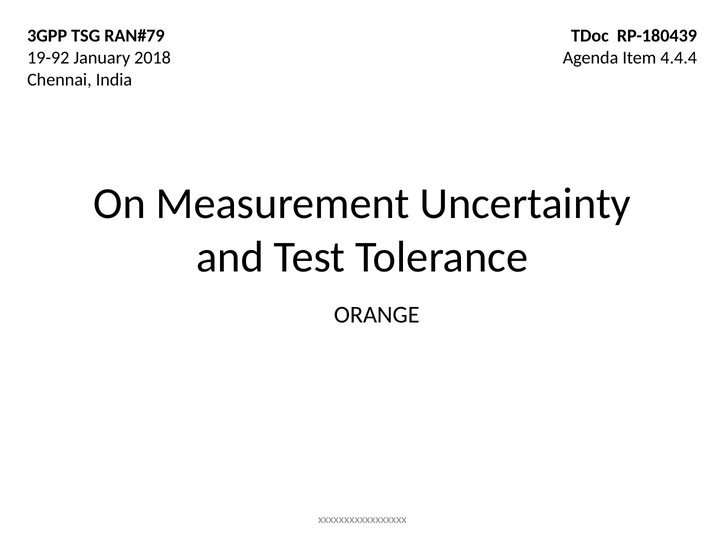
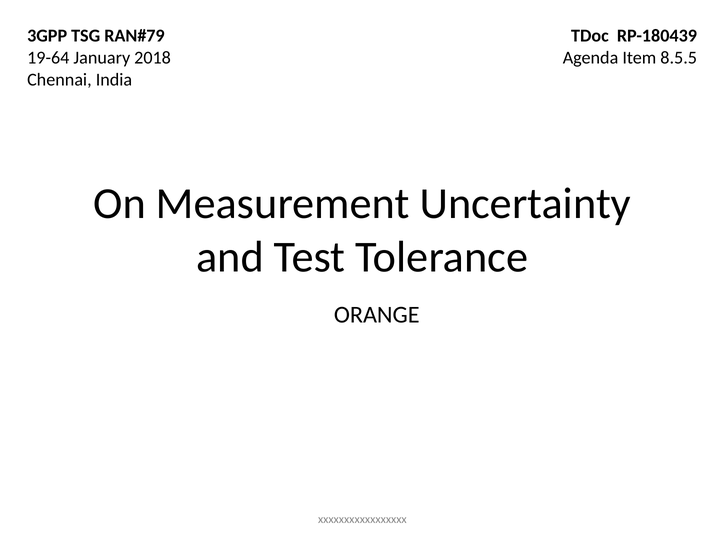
19-92: 19-92 -> 19-64
4.4.4: 4.4.4 -> 8.5.5
